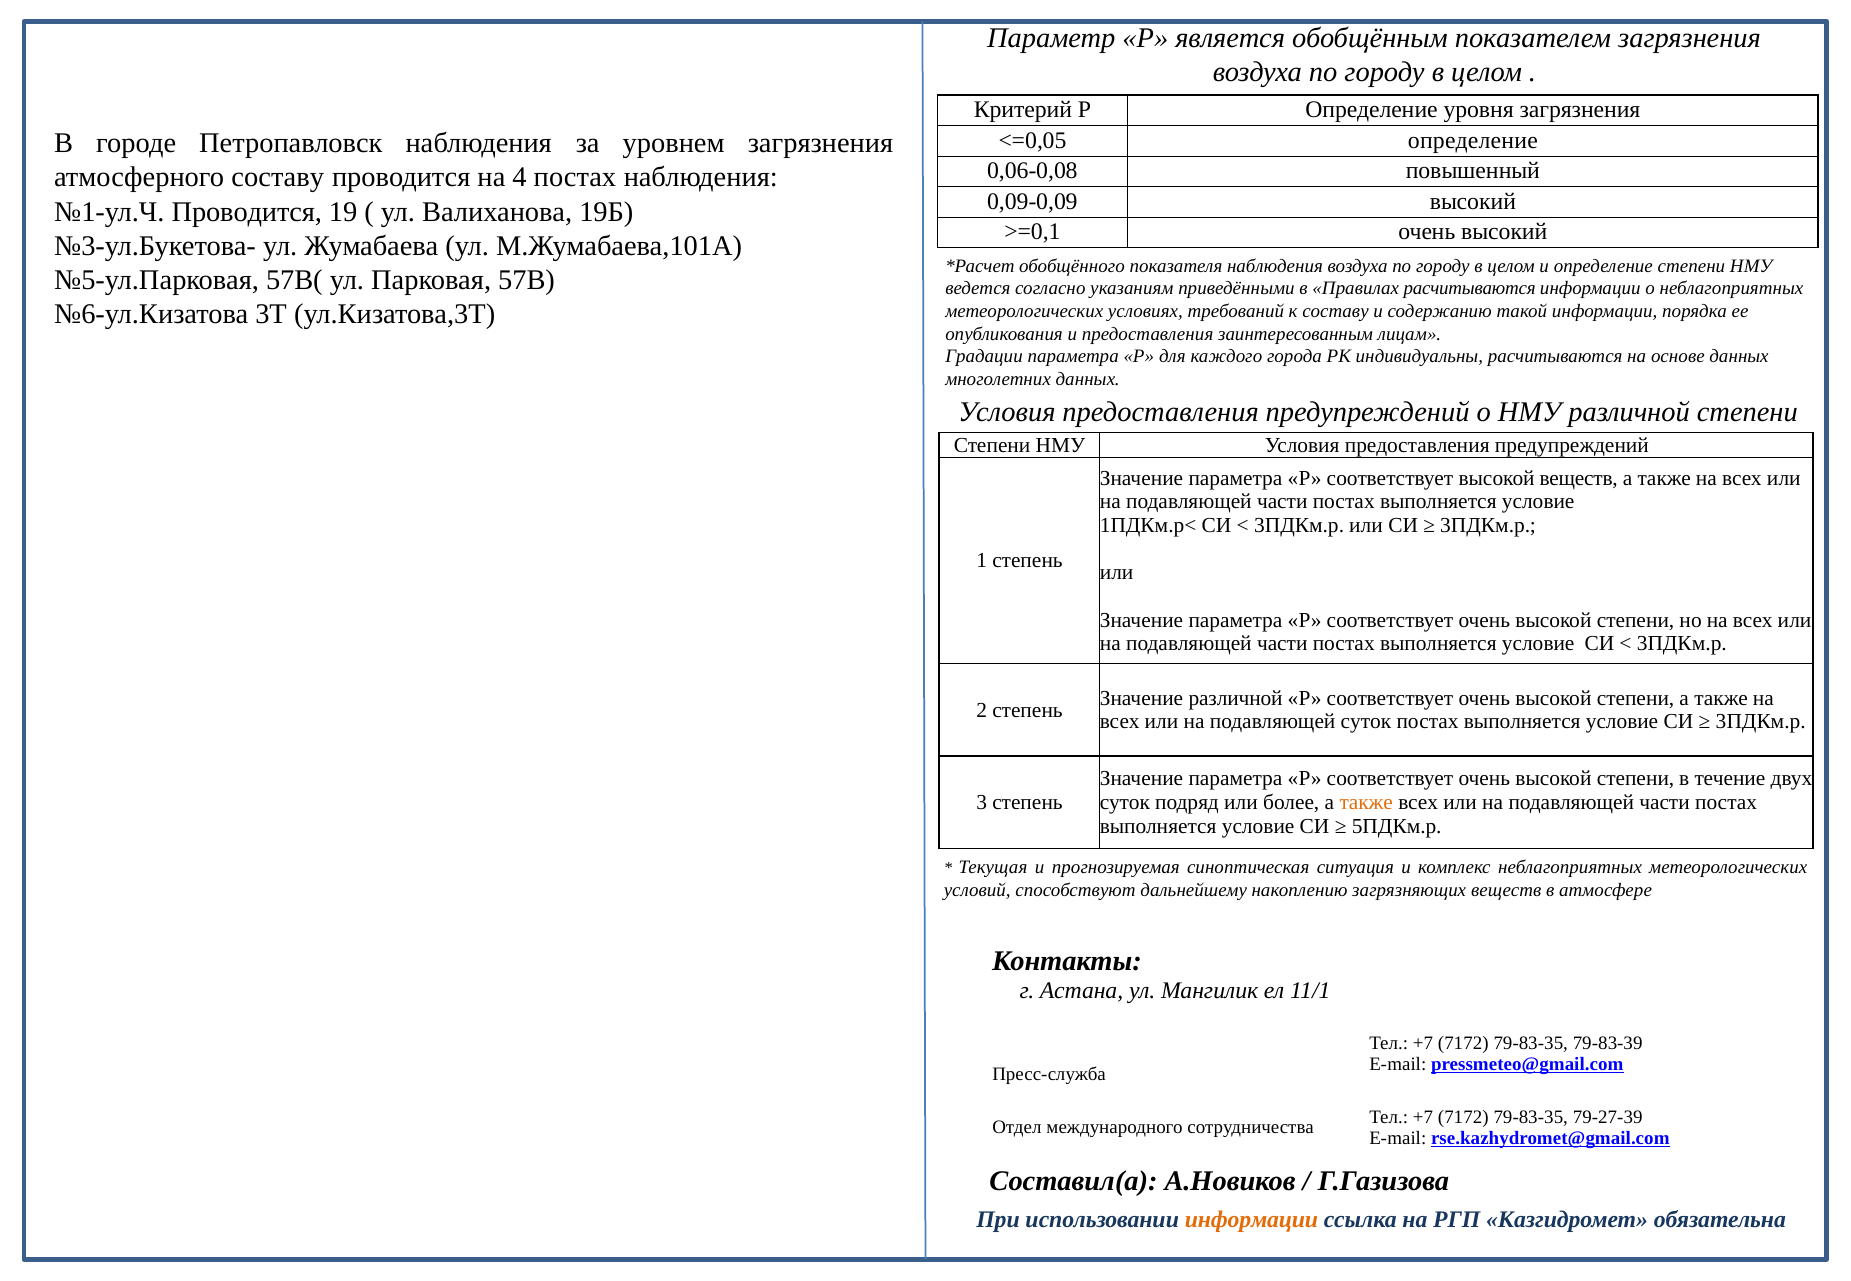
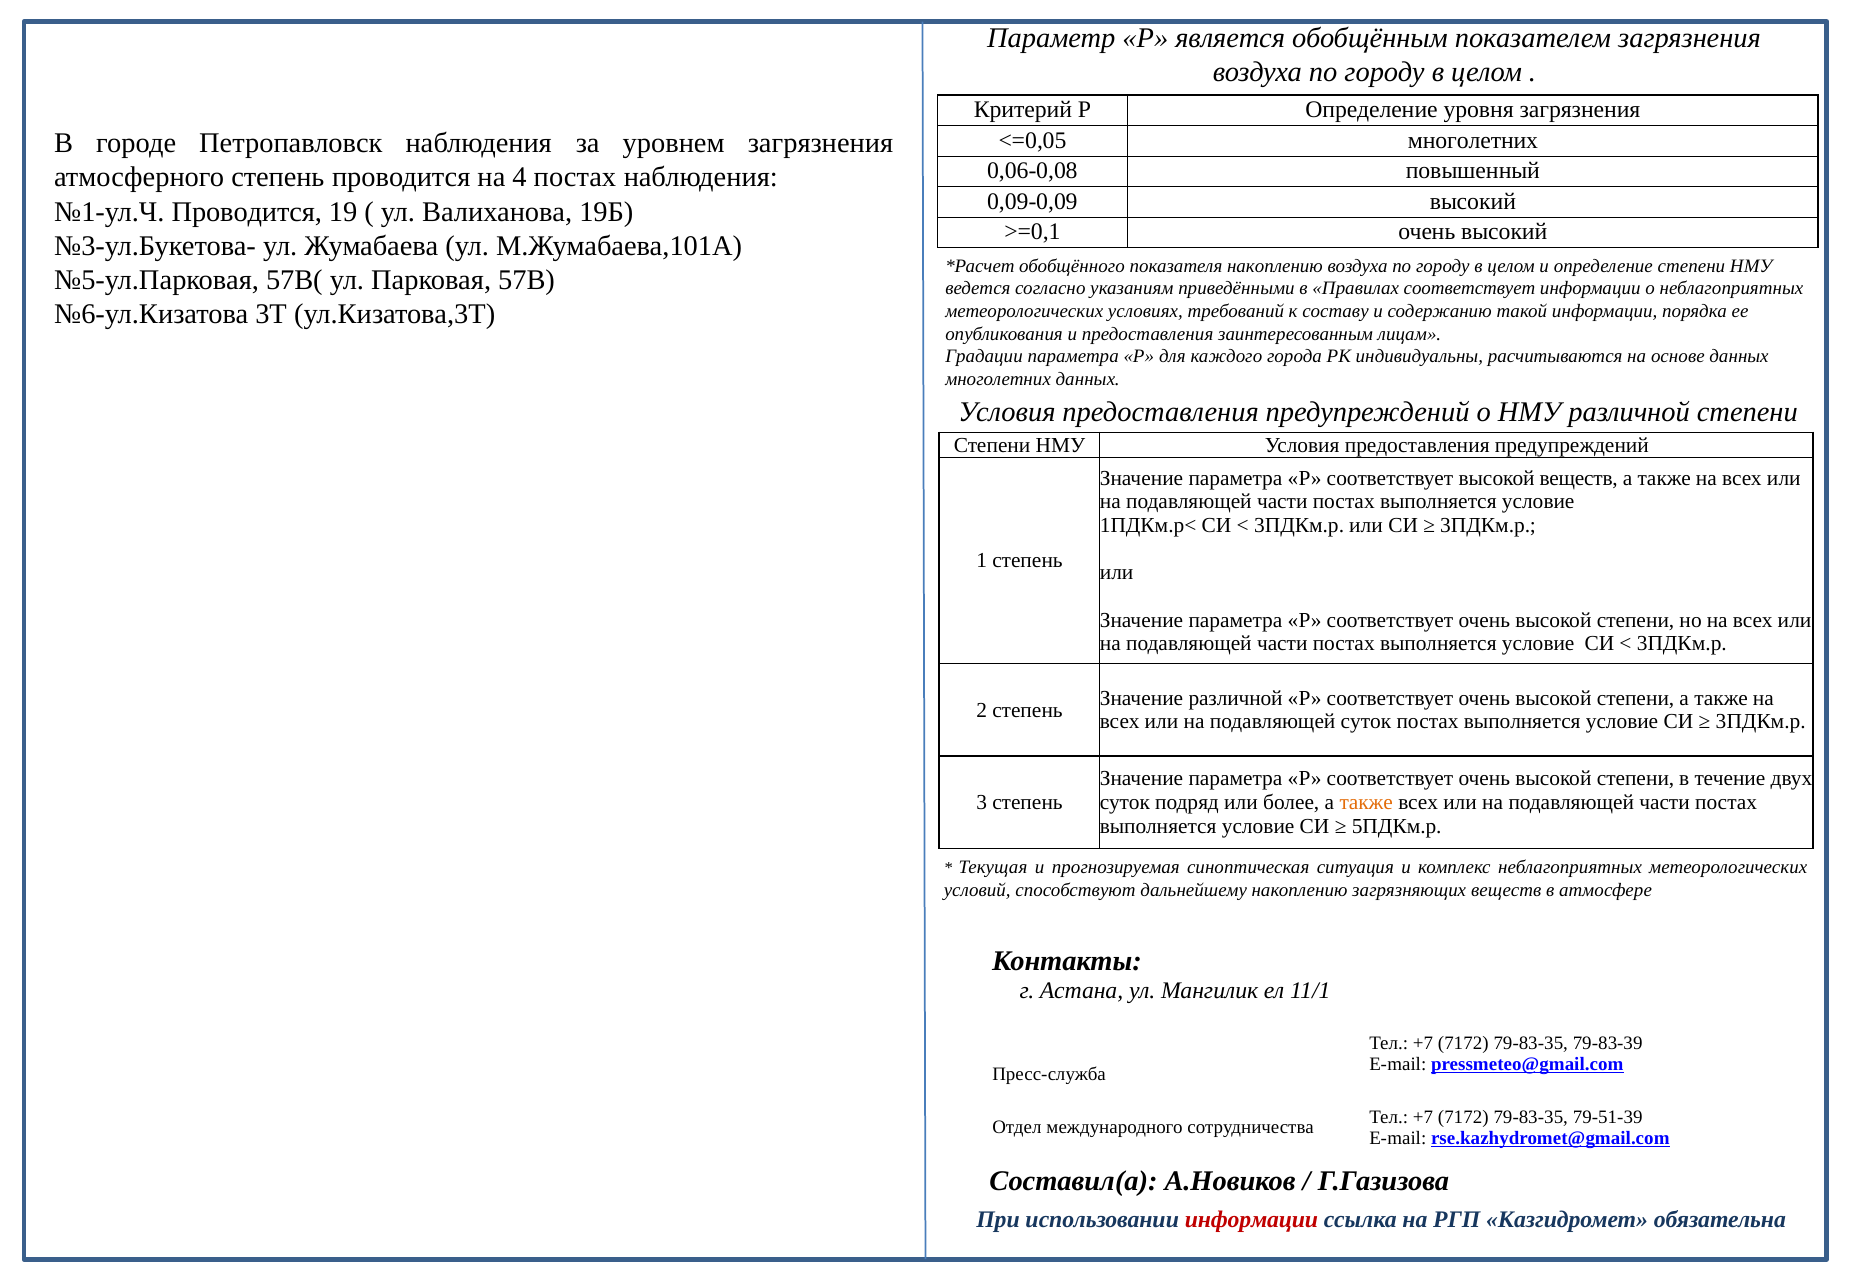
<=0,05 определение: определение -> многолетних
атмосферного составу: составу -> степень
показателя наблюдения: наблюдения -> накоплению
Правилах расчитываются: расчитываются -> соответствует
79-27-39: 79-27-39 -> 79-51-39
информации at (1252, 1220) colour: orange -> red
